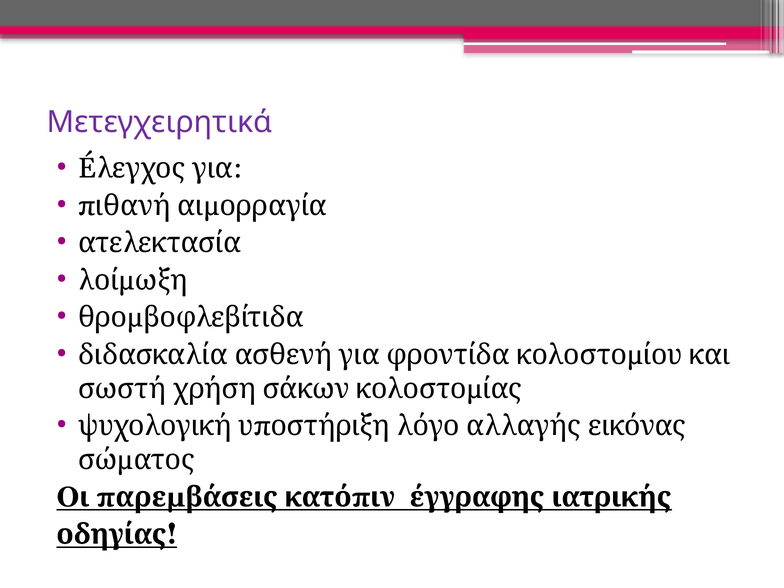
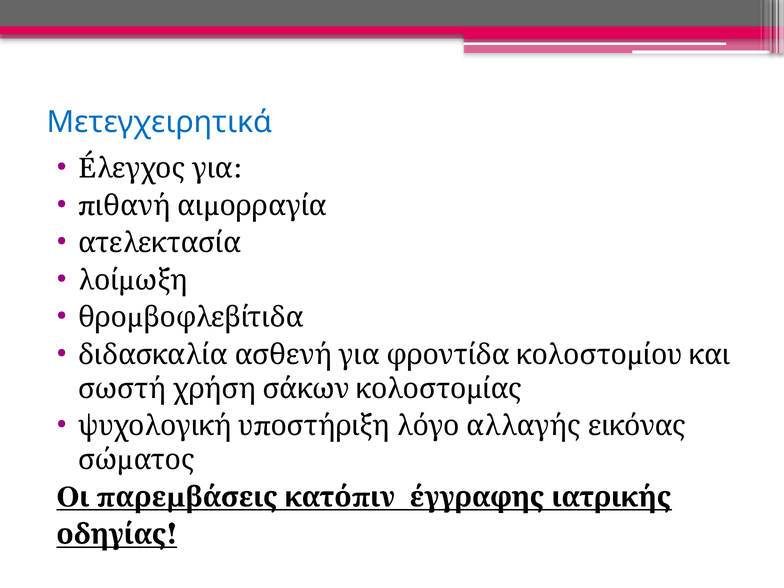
Μετεγχειρητικά colour: purple -> blue
